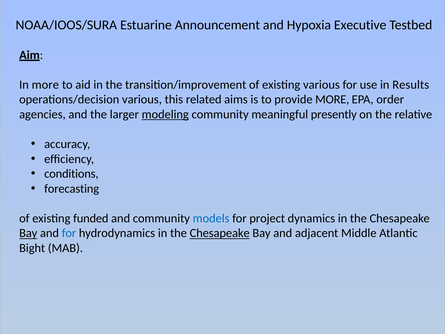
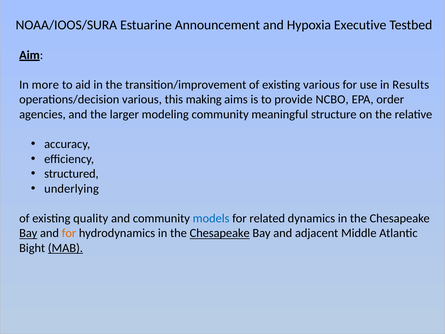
related: related -> making
provide MORE: MORE -> NCBO
modeling underline: present -> none
presently: presently -> structure
conditions: conditions -> structured
forecasting: forecasting -> underlying
funded: funded -> quality
project: project -> related
for at (69, 233) colour: blue -> orange
MAB underline: none -> present
